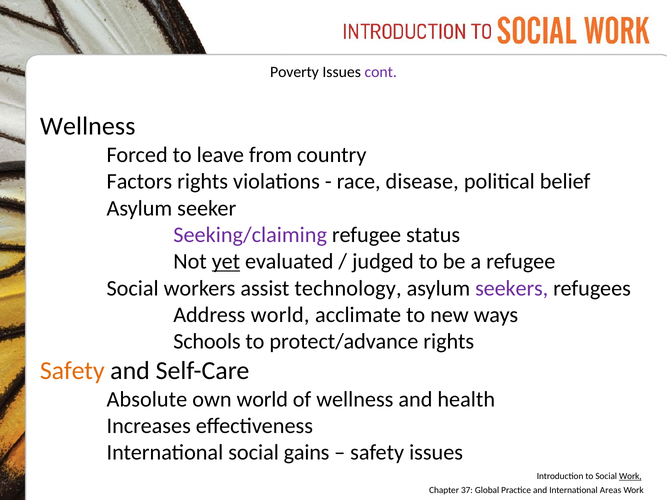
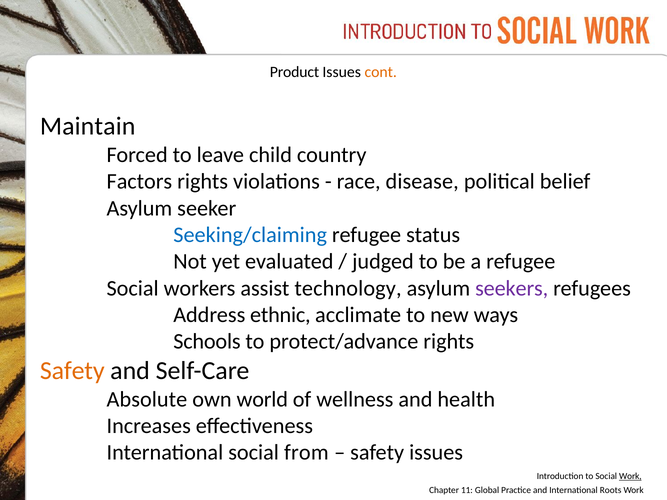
Poverty: Poverty -> Product
cont colour: purple -> orange
Wellness at (88, 126): Wellness -> Maintain
from: from -> child
Seeking/claiming colour: purple -> blue
yet underline: present -> none
Address world: world -> ethnic
gains: gains -> from
37: 37 -> 11
Areas: Areas -> Roots
